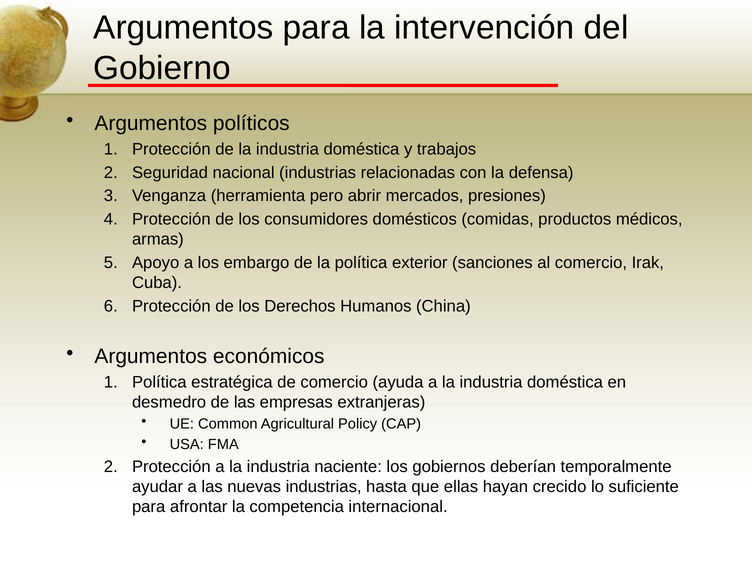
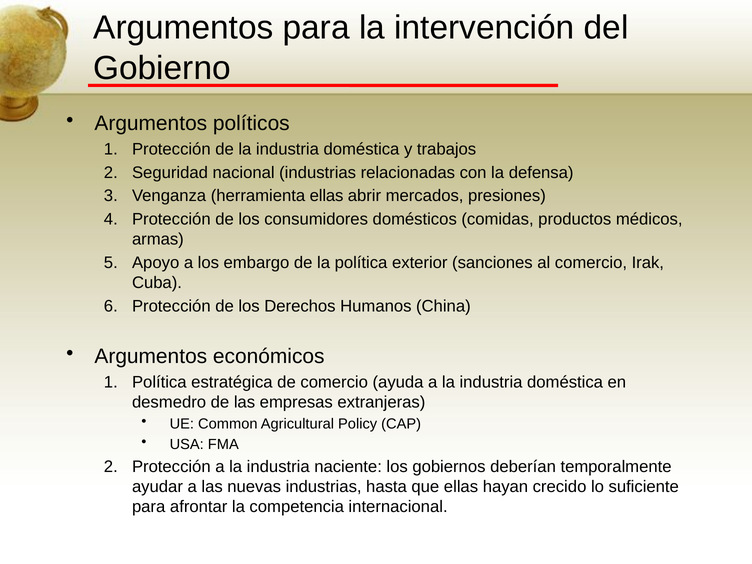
herramienta pero: pero -> ellas
